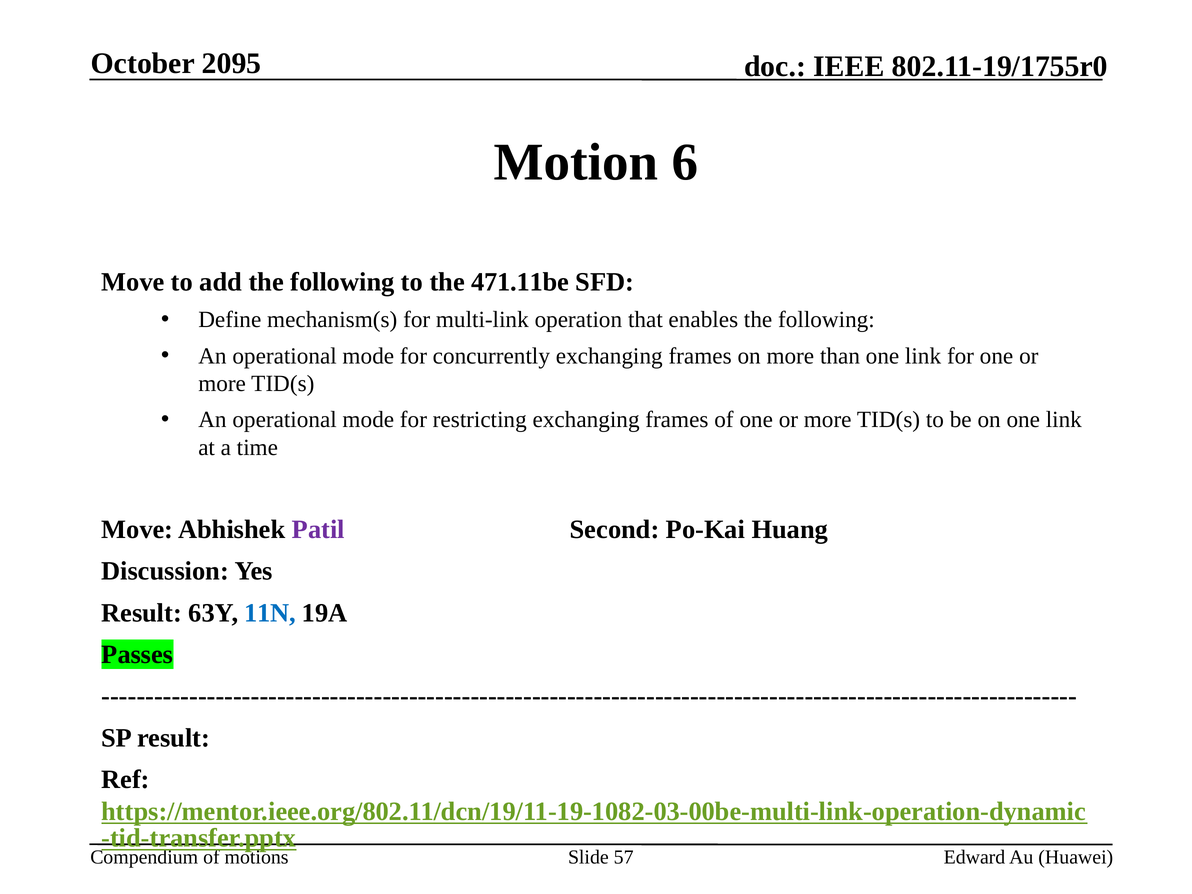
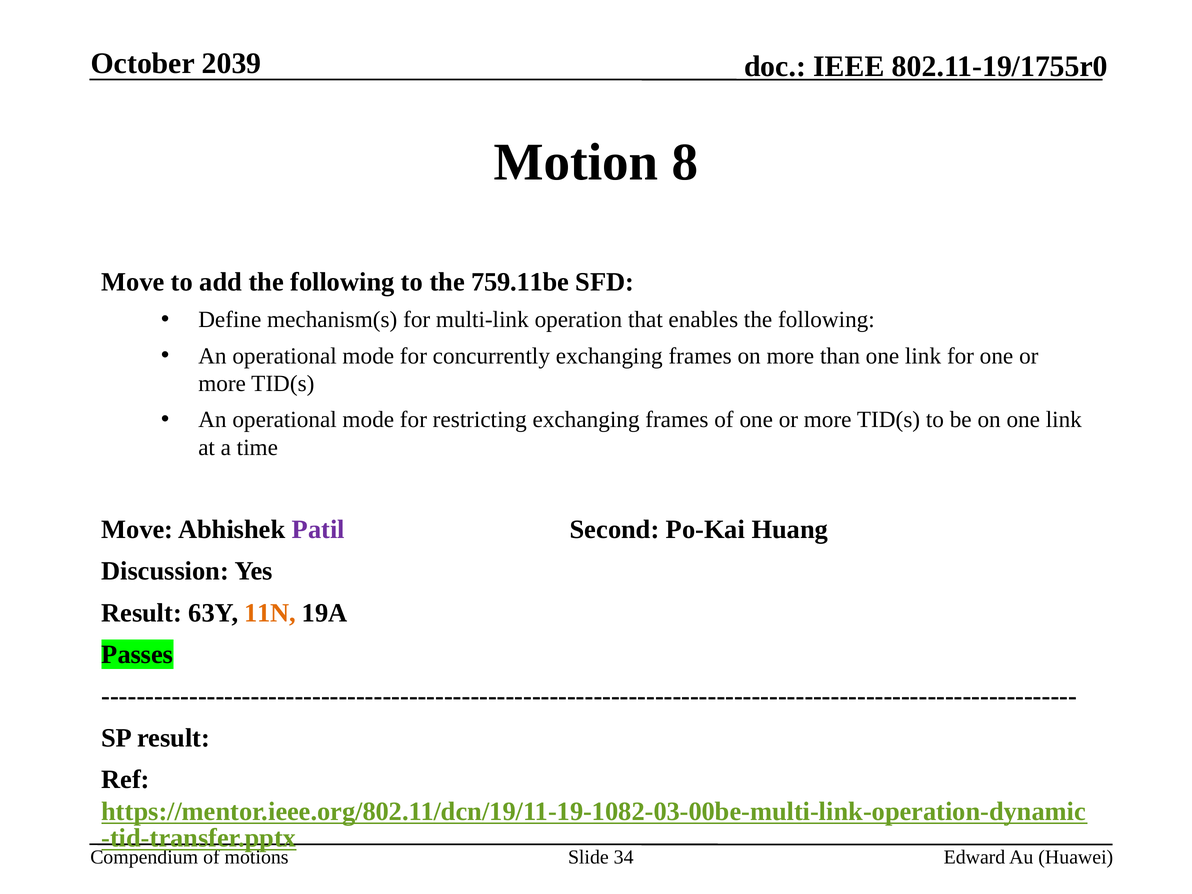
2095: 2095 -> 2039
6: 6 -> 8
471.11be: 471.11be -> 759.11be
11N colour: blue -> orange
57: 57 -> 34
